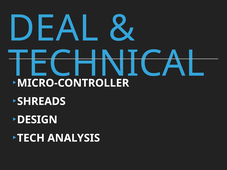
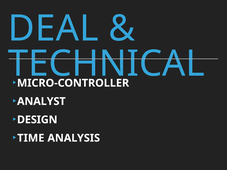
SHREADS: SHREADS -> ANALYST
TECH: TECH -> TIME
